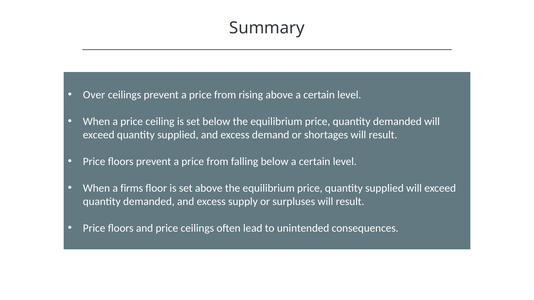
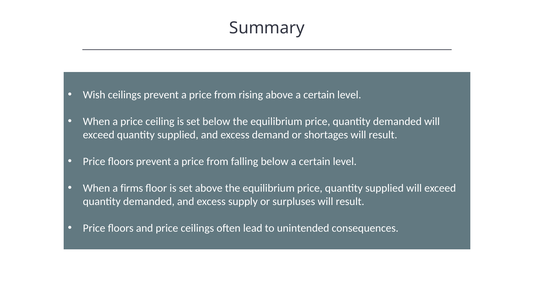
Over: Over -> Wish
